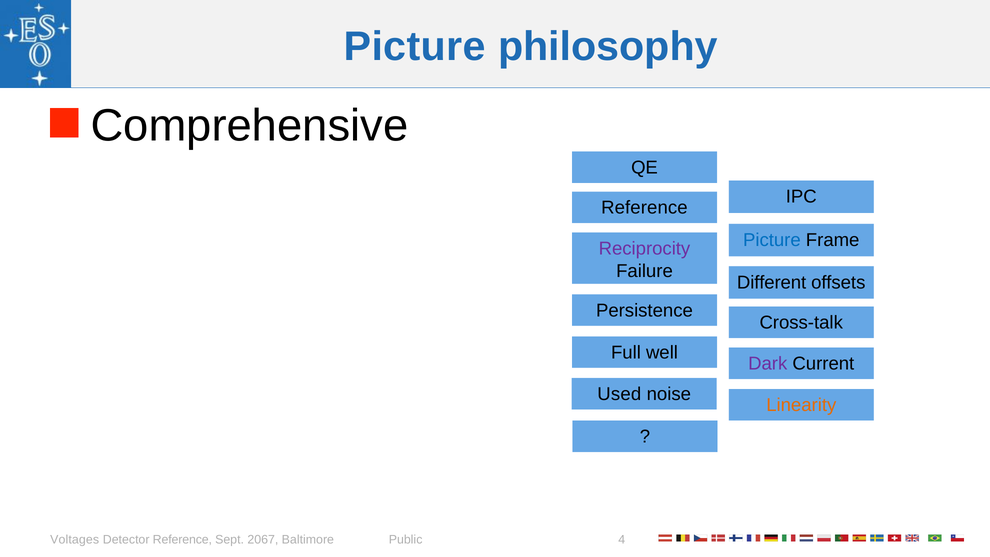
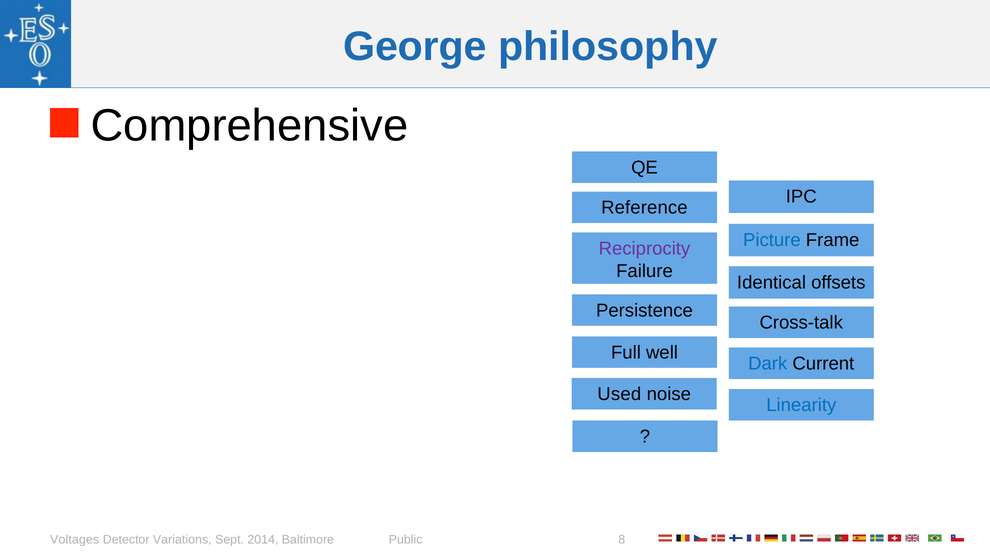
Picture at (415, 46): Picture -> George
Different: Different -> Identical
Dark colour: purple -> blue
Linearity colour: orange -> blue
Detector Reference: Reference -> Variations
2067: 2067 -> 2014
4: 4 -> 8
